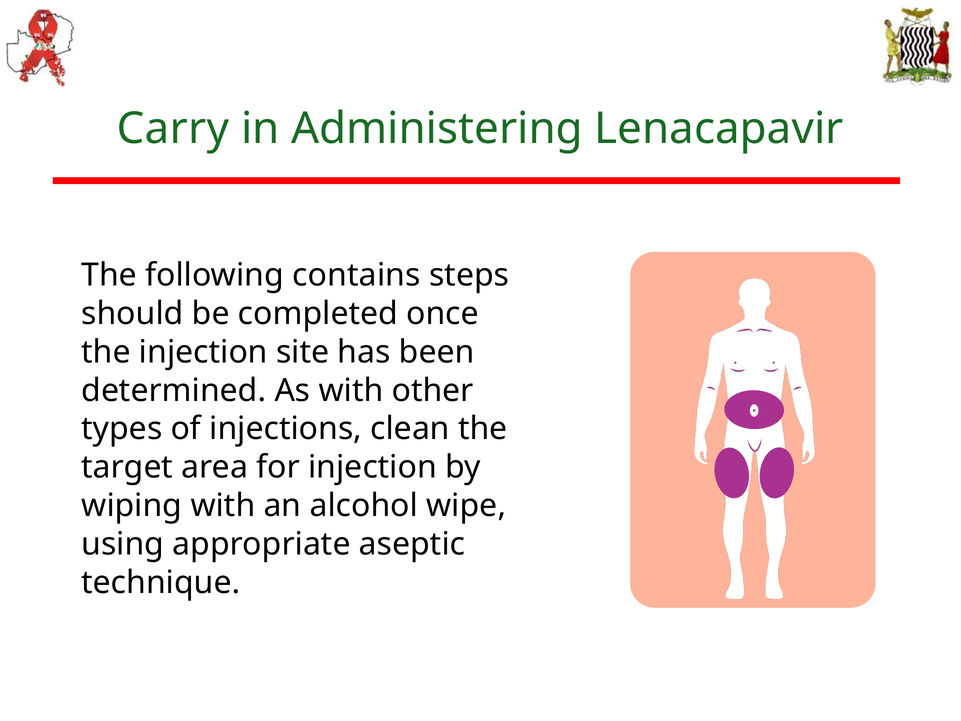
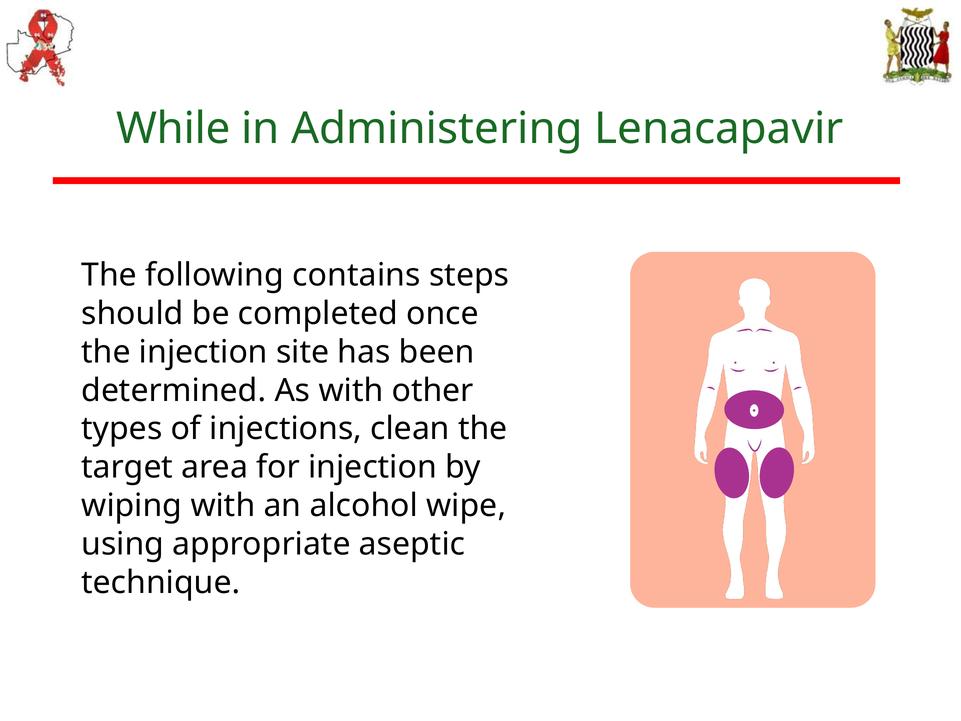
Carry: Carry -> While
